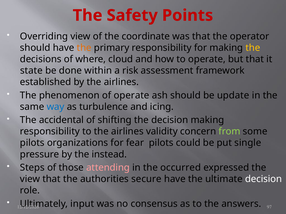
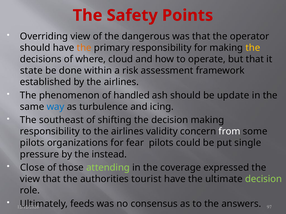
coordinate: coordinate -> dangerous
of operate: operate -> handled
accidental: accidental -> southeast
from colour: light green -> white
Steps: Steps -> Close
attending colour: pink -> light green
occurred: occurred -> coverage
secure: secure -> tourist
decision at (264, 179) colour: white -> light green
input: input -> feeds
